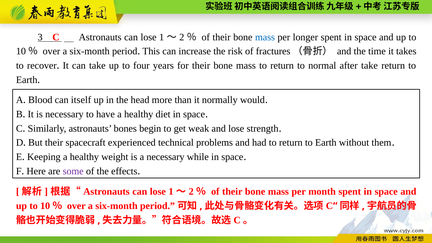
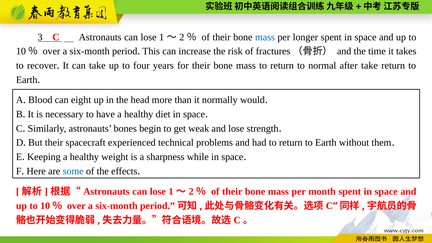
itself: itself -> eight
a necessary: necessary -> sharpness
some colour: purple -> blue
